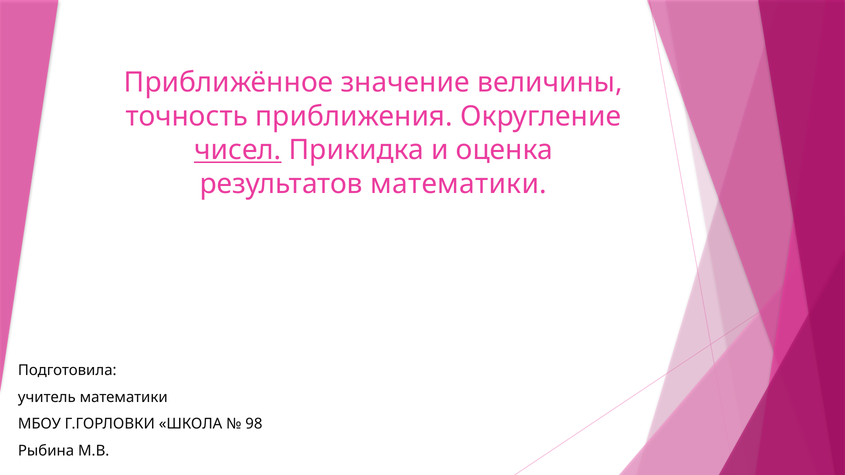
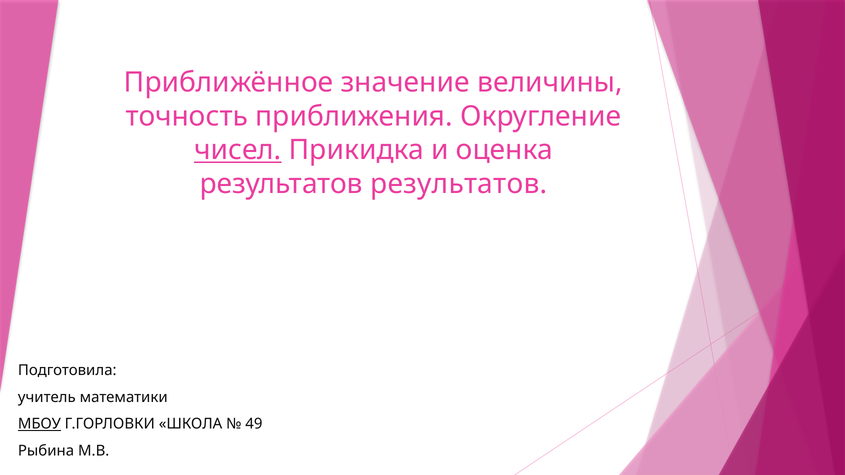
результатов математики: математики -> результатов
МБОУ underline: none -> present
98: 98 -> 49
